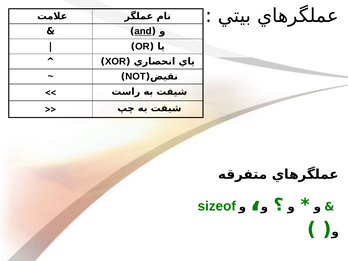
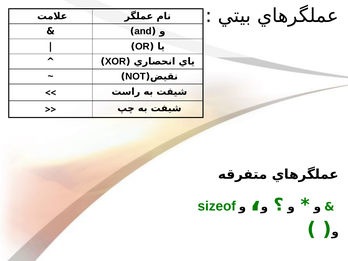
and underline: present -> none
